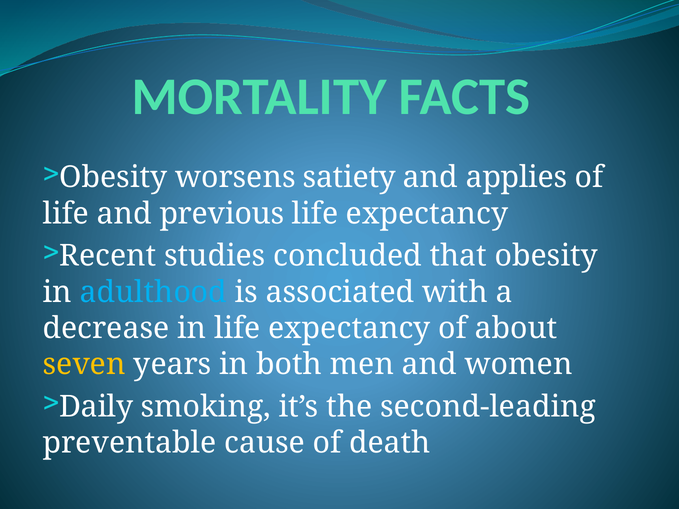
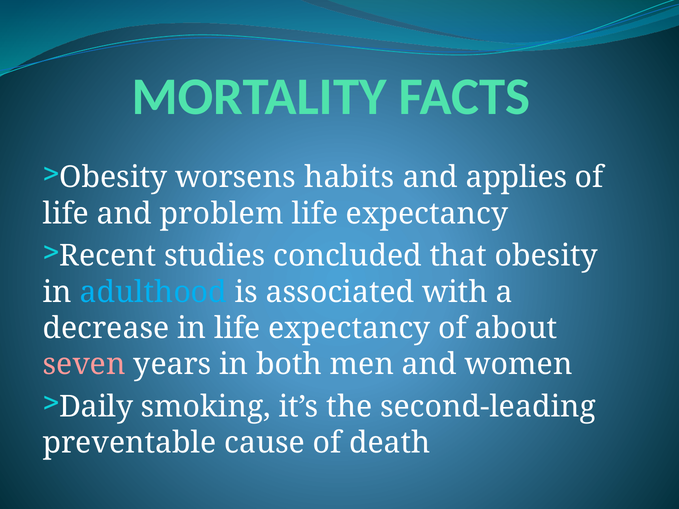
satiety: satiety -> habits
previous: previous -> problem
seven colour: yellow -> pink
